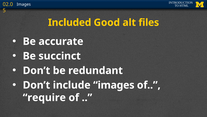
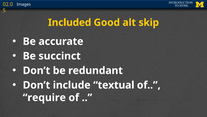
files: files -> skip
include images: images -> textual
